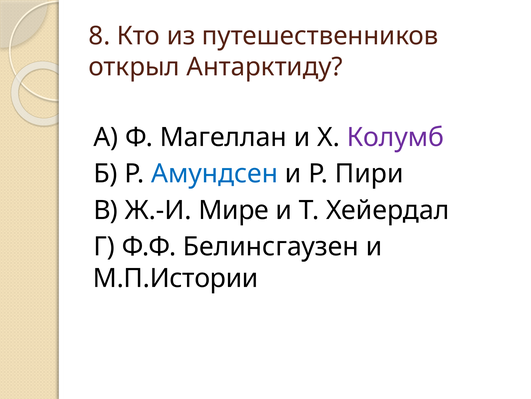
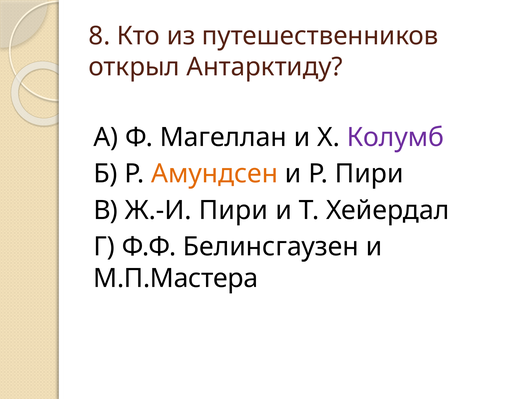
Амундсен colour: blue -> orange
Ж.-И Мире: Мире -> Пири
М.П.Истории: М.П.Истории -> М.П.Мастера
